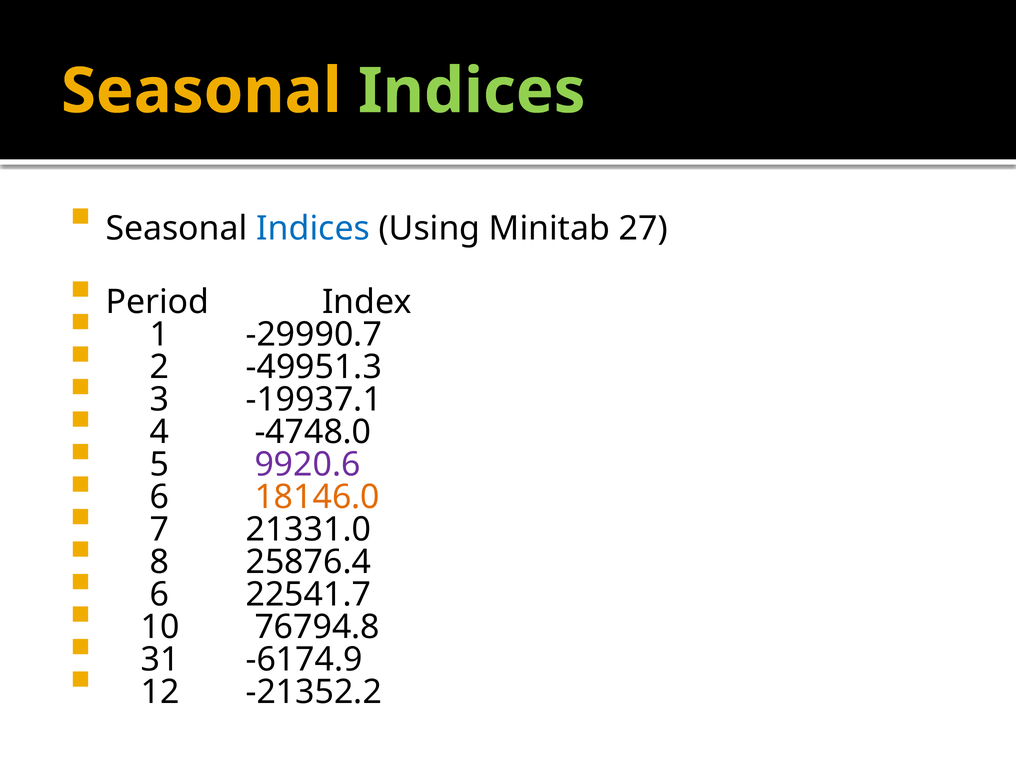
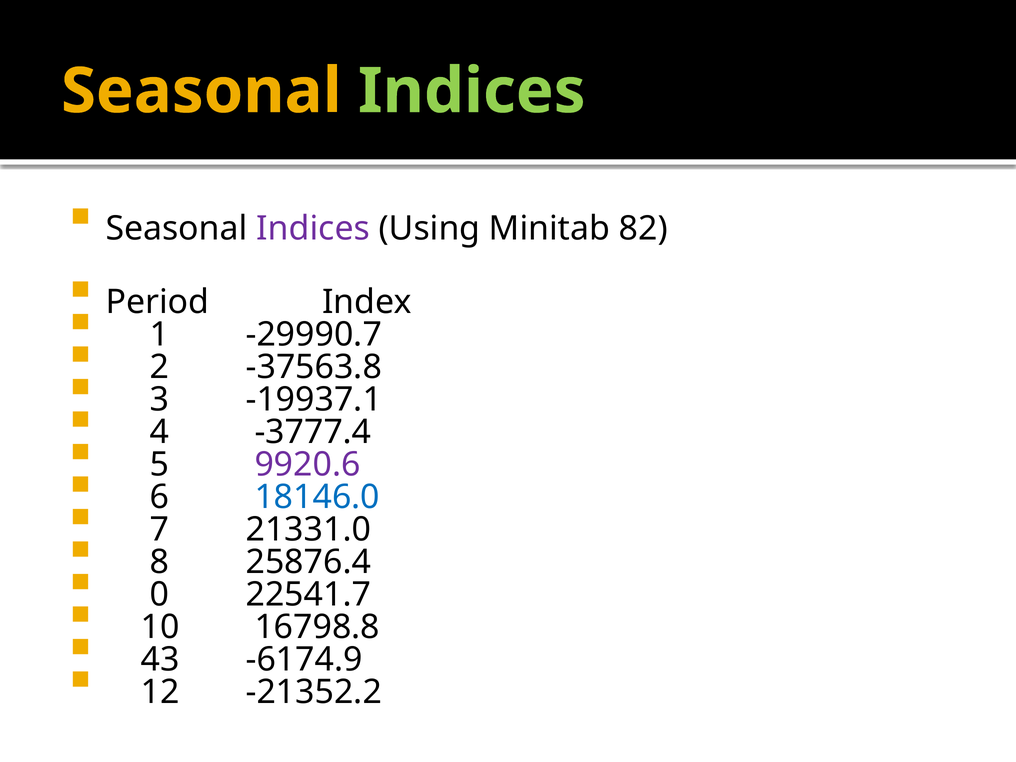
Indices at (313, 229) colour: blue -> purple
27: 27 -> 82
-49951.3: -49951.3 -> -37563.8
-4748.0: -4748.0 -> -3777.4
18146.0 colour: orange -> blue
6 at (159, 595): 6 -> 0
76794.8: 76794.8 -> 16798.8
31: 31 -> 43
